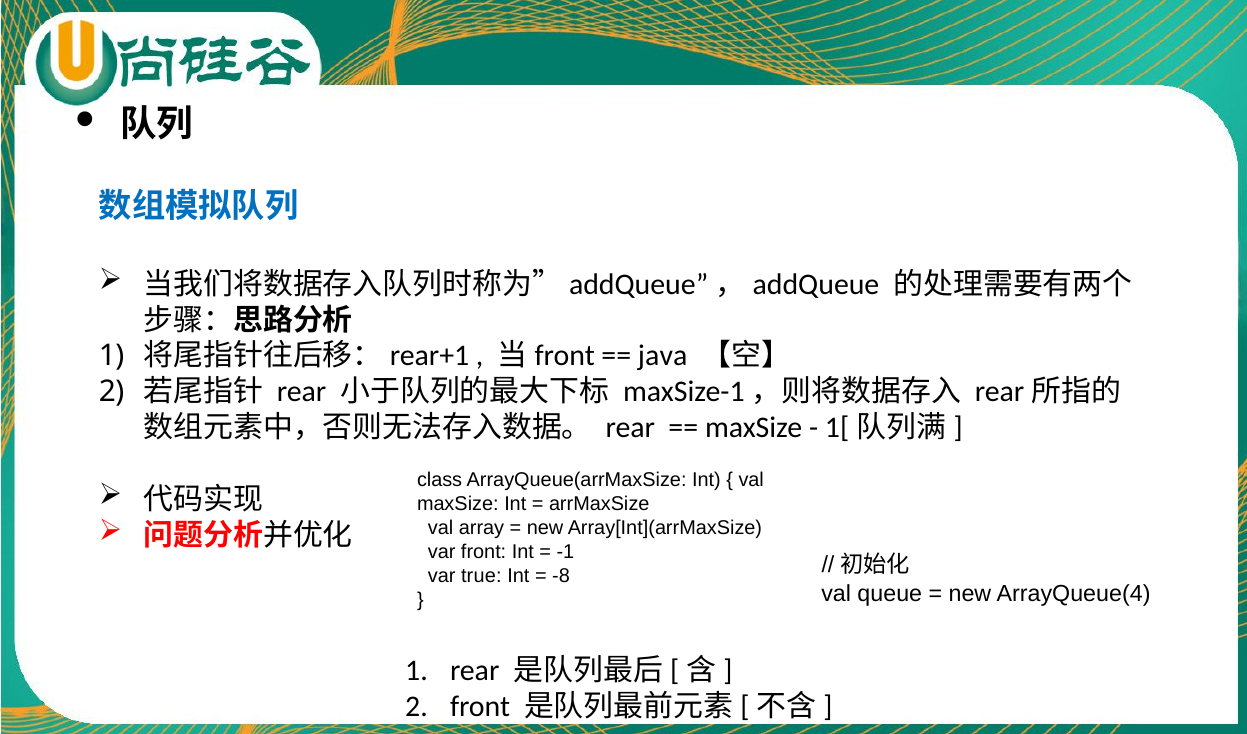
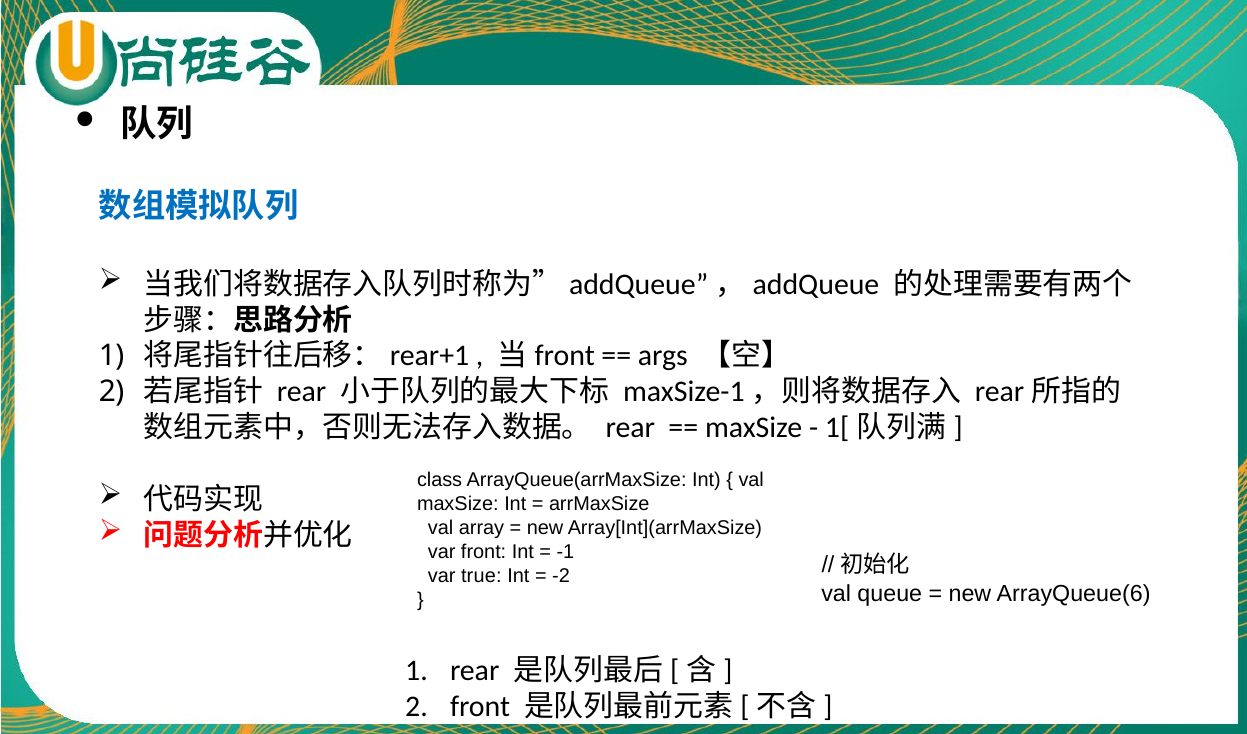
java: java -> args
-8: -8 -> -2
ArrayQueue(4: ArrayQueue(4 -> ArrayQueue(6
